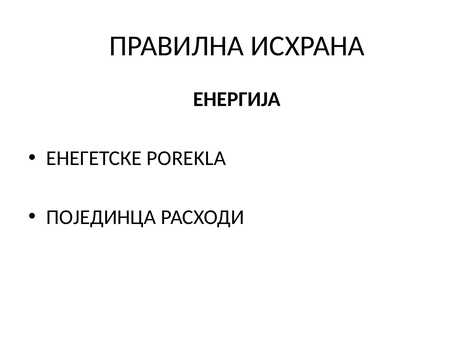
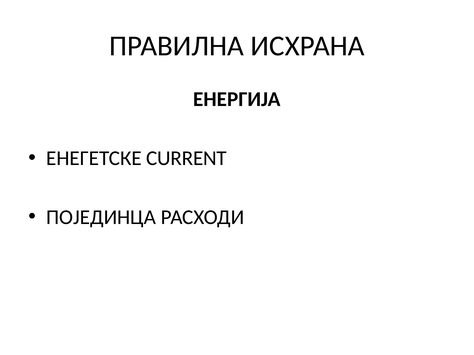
POREKLA: POREKLA -> CURRENT
